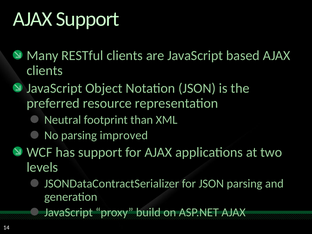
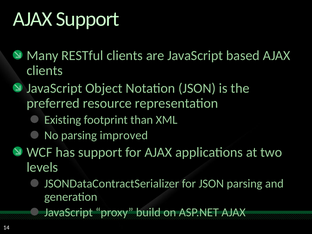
Neutral: Neutral -> Existing
